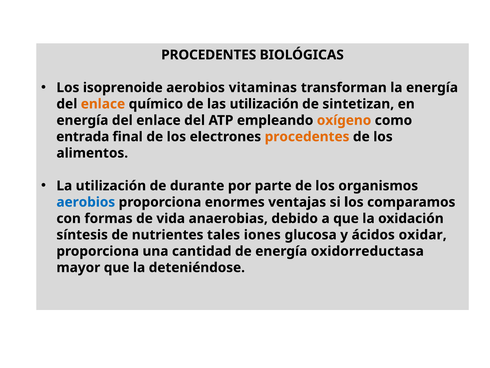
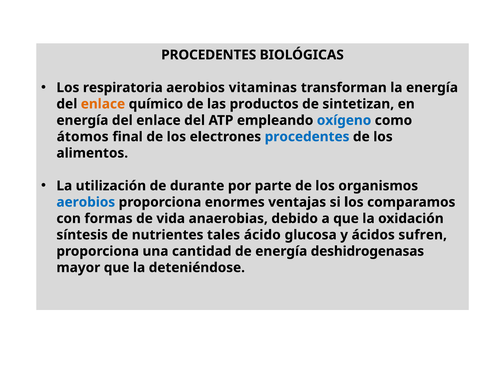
isoprenoide: isoprenoide -> respiratoria
las utilización: utilización -> productos
oxígeno colour: orange -> blue
entrada: entrada -> átomos
procedentes at (307, 137) colour: orange -> blue
iones: iones -> ácido
oxidar: oxidar -> sufren
oxidorreductasa: oxidorreductasa -> deshidrogenasas
